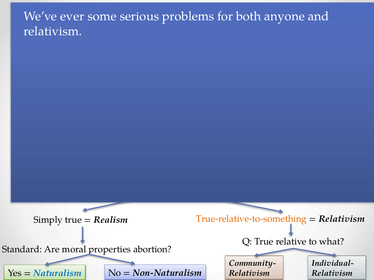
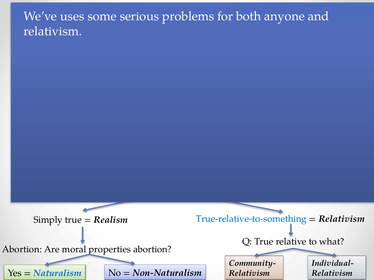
We’ve ever: ever -> uses
True-relative-to-something at (251, 219) colour: orange -> blue
Standard at (22, 250): Standard -> Abortion
